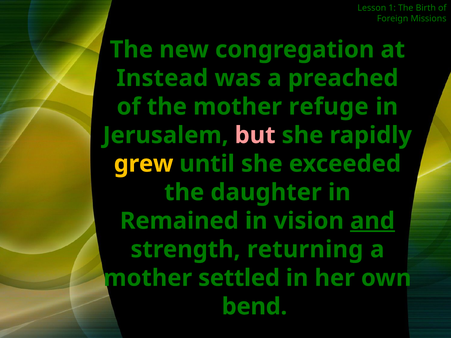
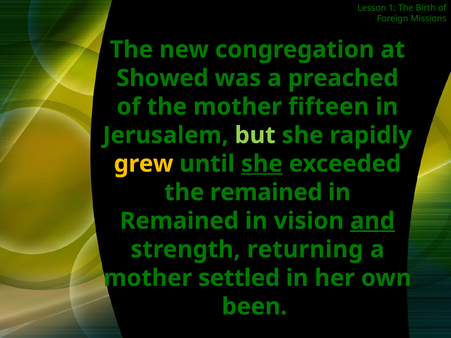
Instead: Instead -> Showed
refuge: refuge -> fifteen
but colour: pink -> light green
she at (262, 164) underline: none -> present
the daughter: daughter -> remained
bend: bend -> been
